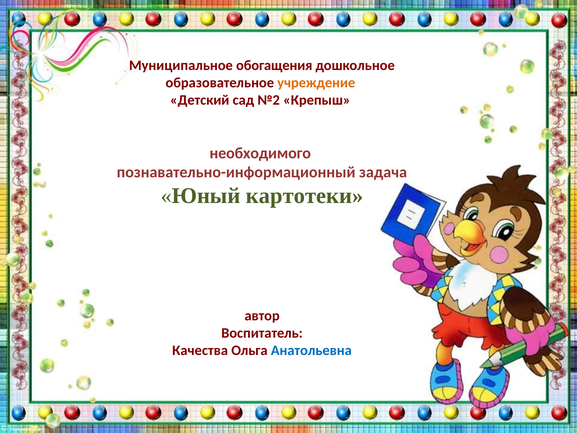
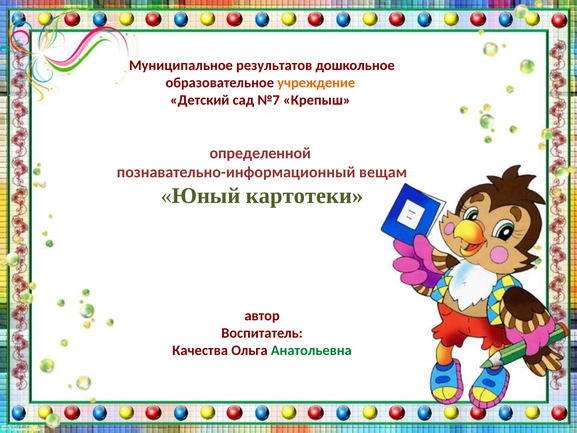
обогащения: обогащения -> результатов
№2: №2 -> №7
необходимого: необходимого -> определенной
задача: задача -> вещам
Анатольевна colour: blue -> green
